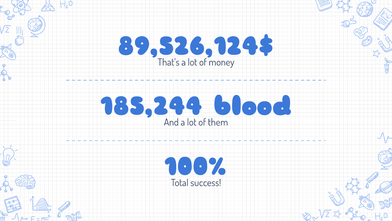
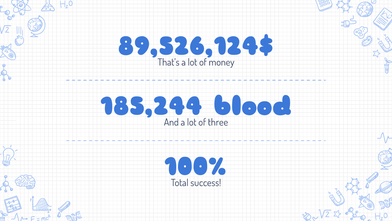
them: them -> three
